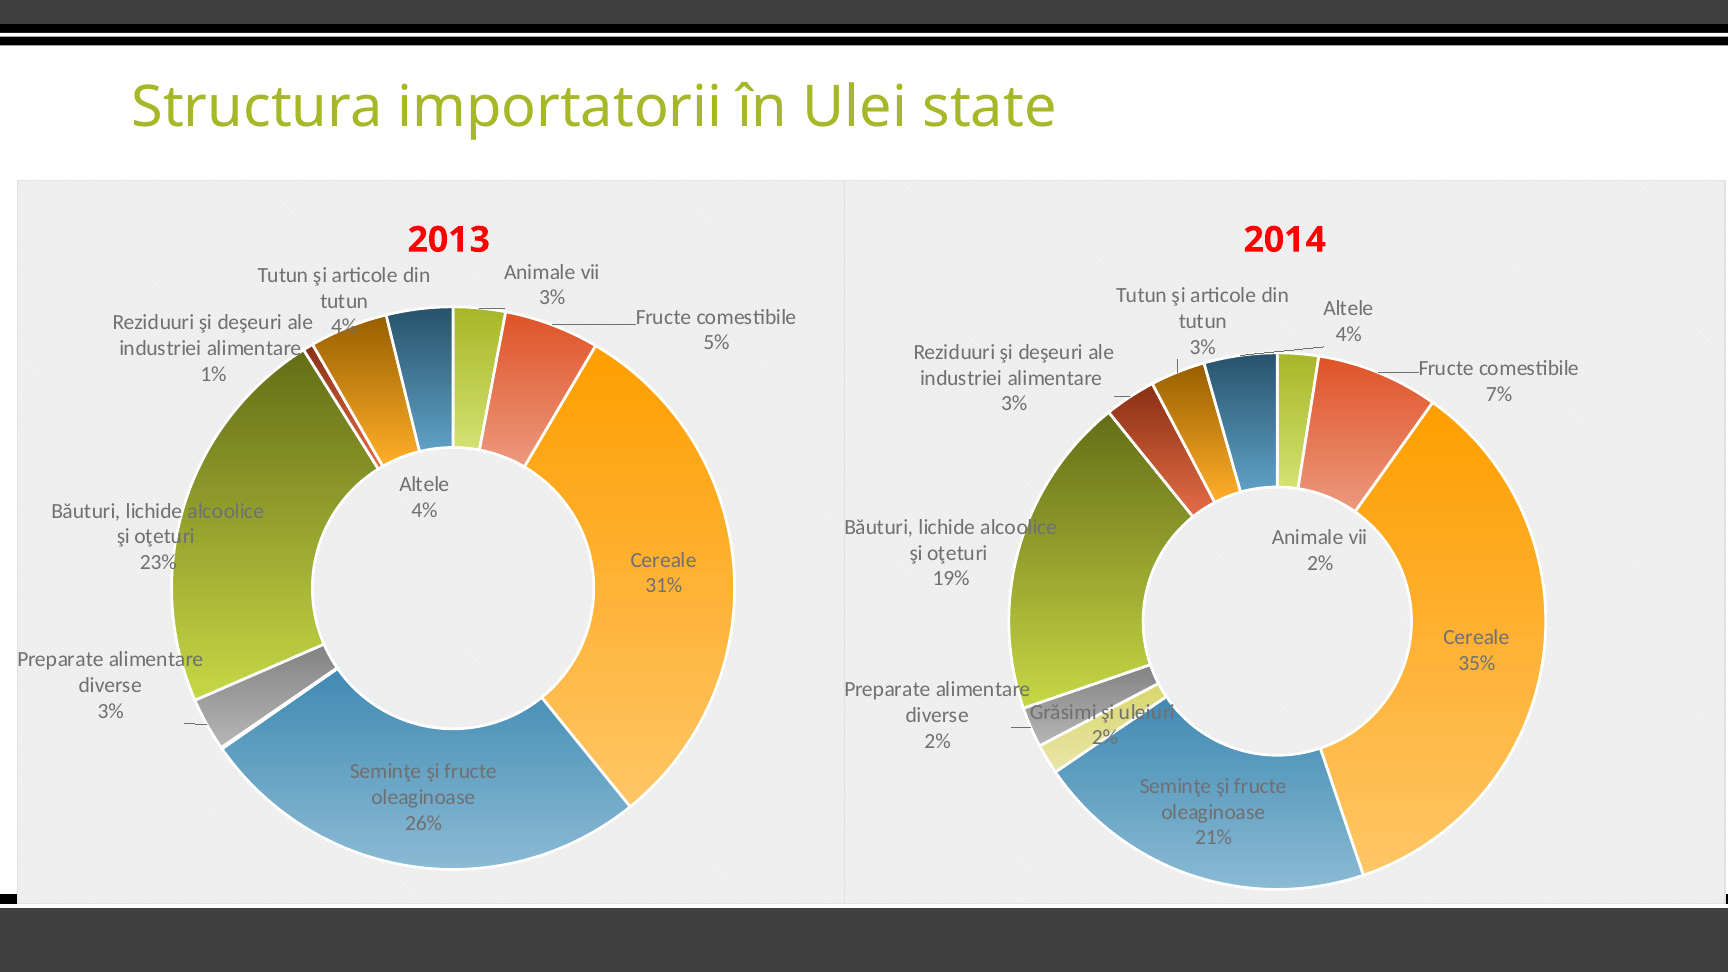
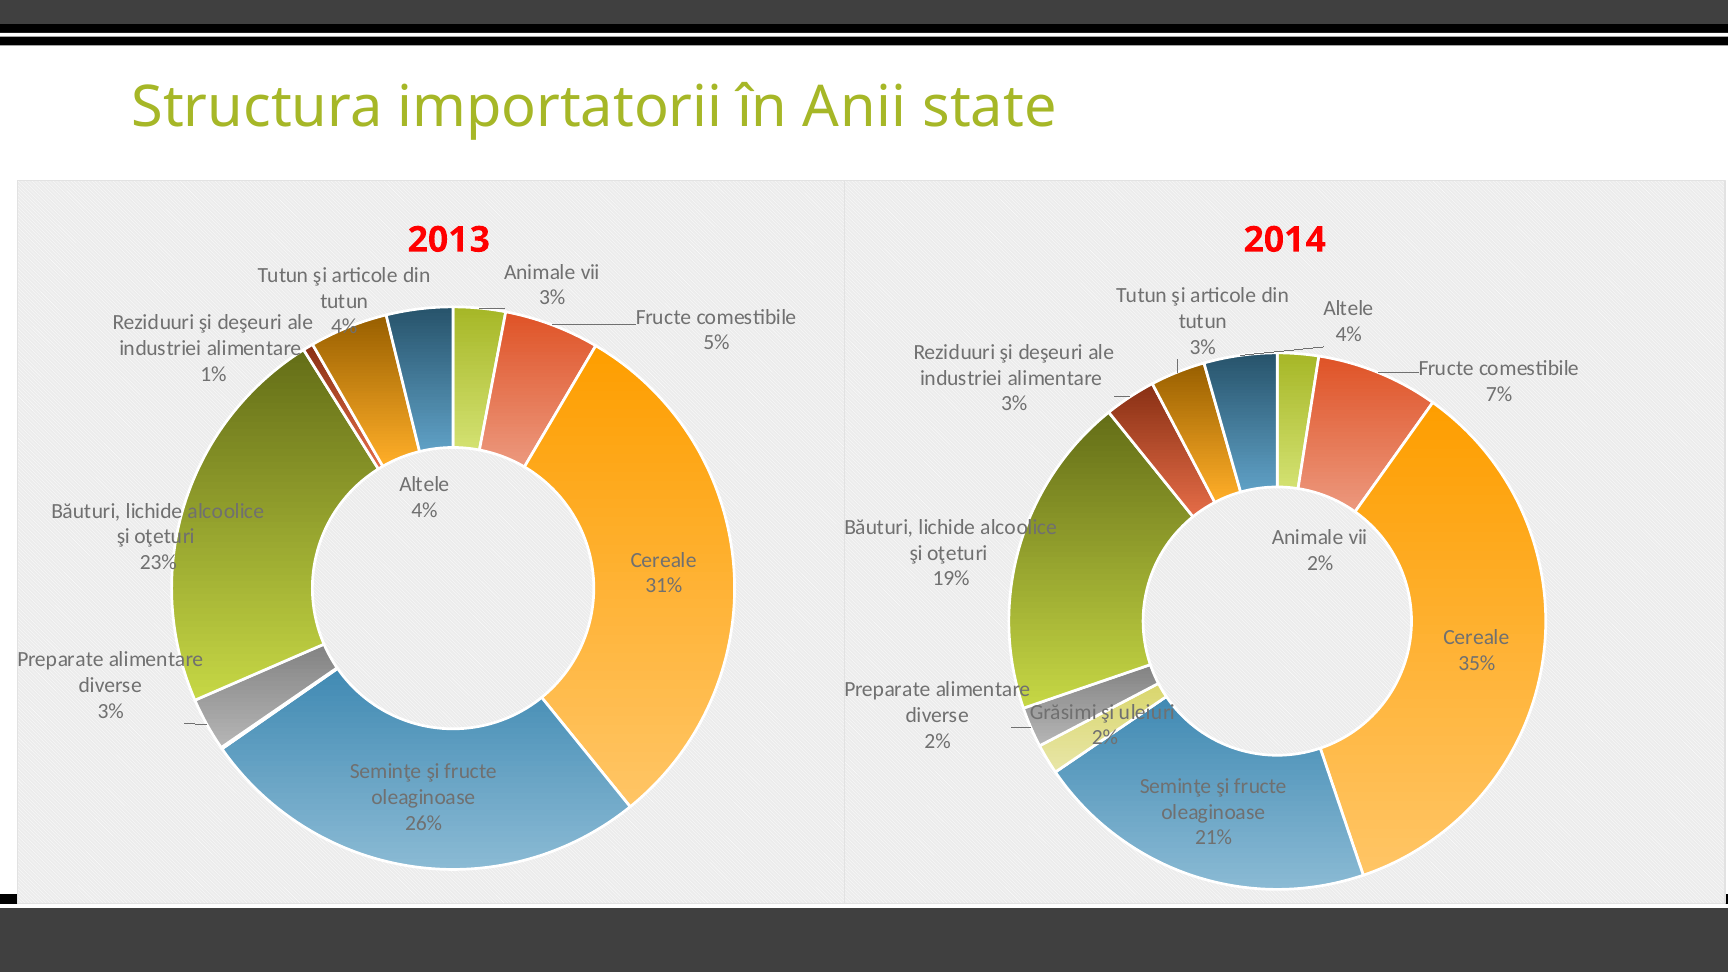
Ulei: Ulei -> Anii
